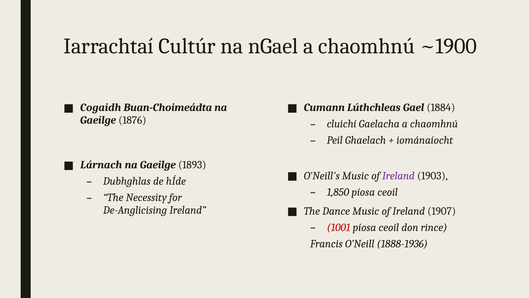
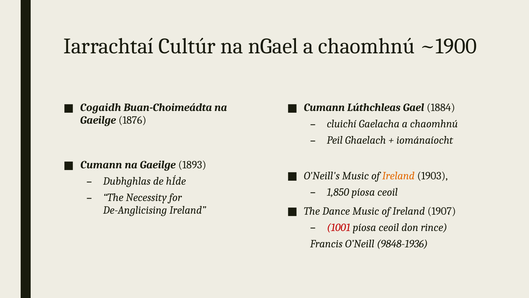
Lárnach at (101, 165): Lárnach -> Cumann
Ireland at (398, 175) colour: purple -> orange
1888-1936: 1888-1936 -> 9848-1936
